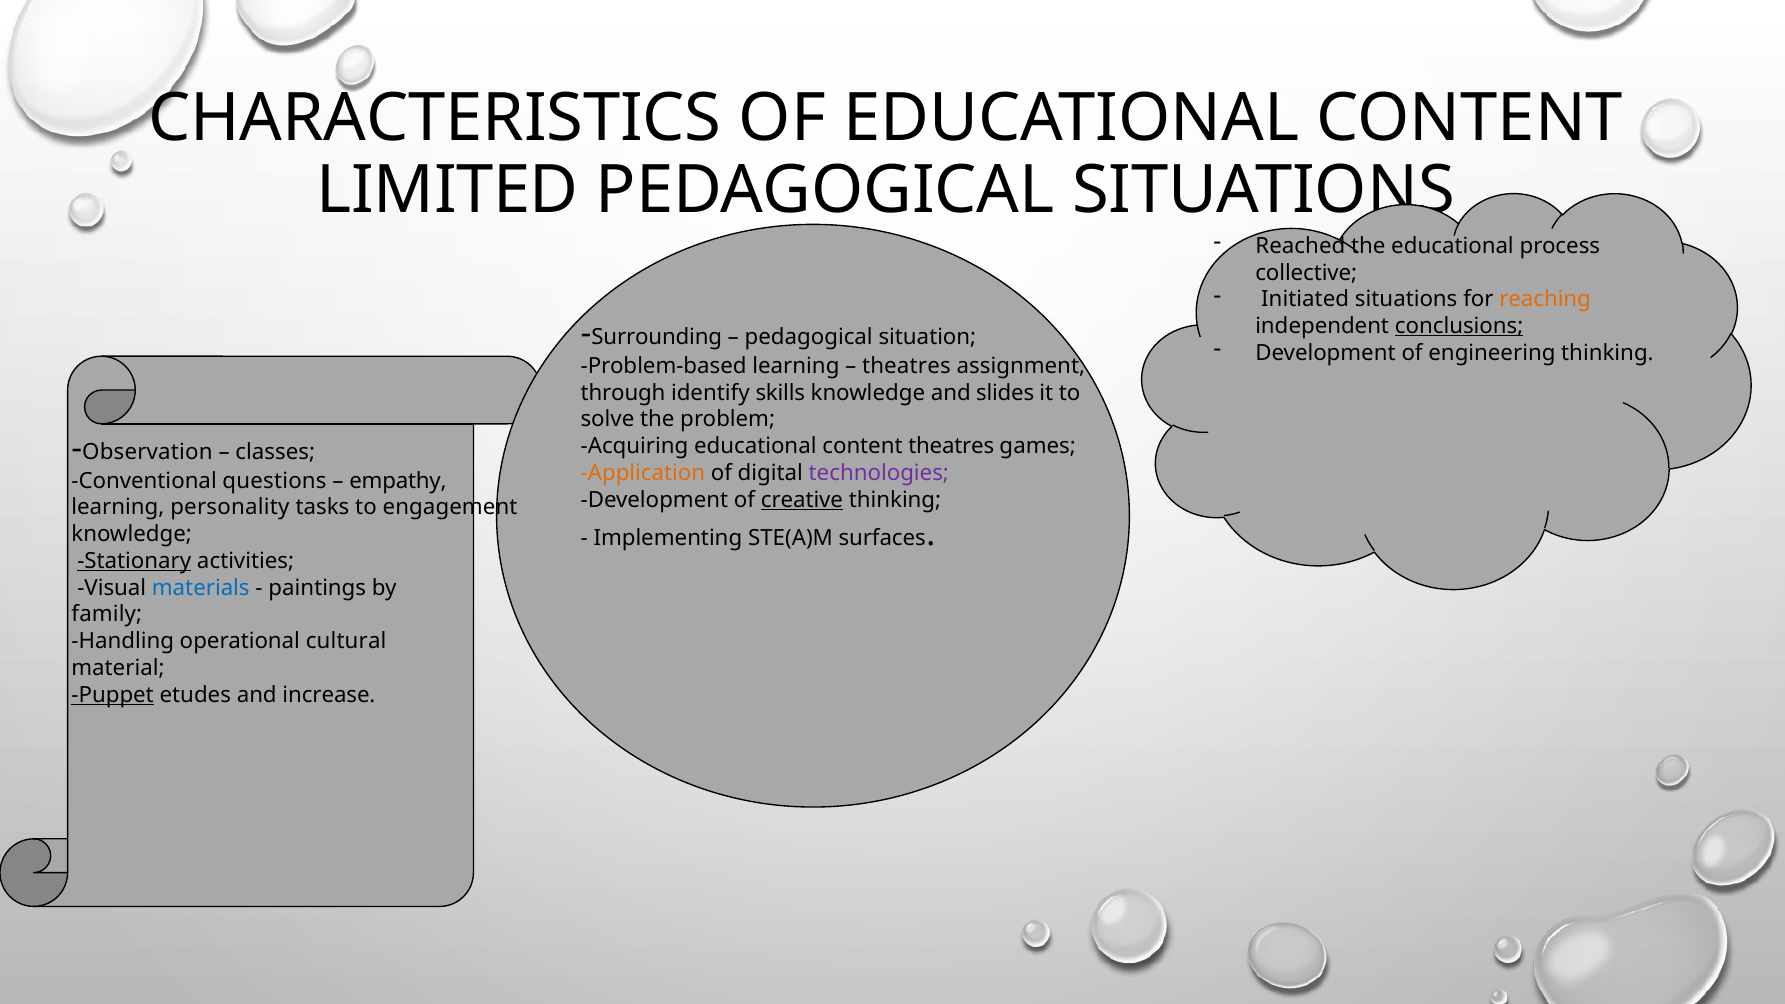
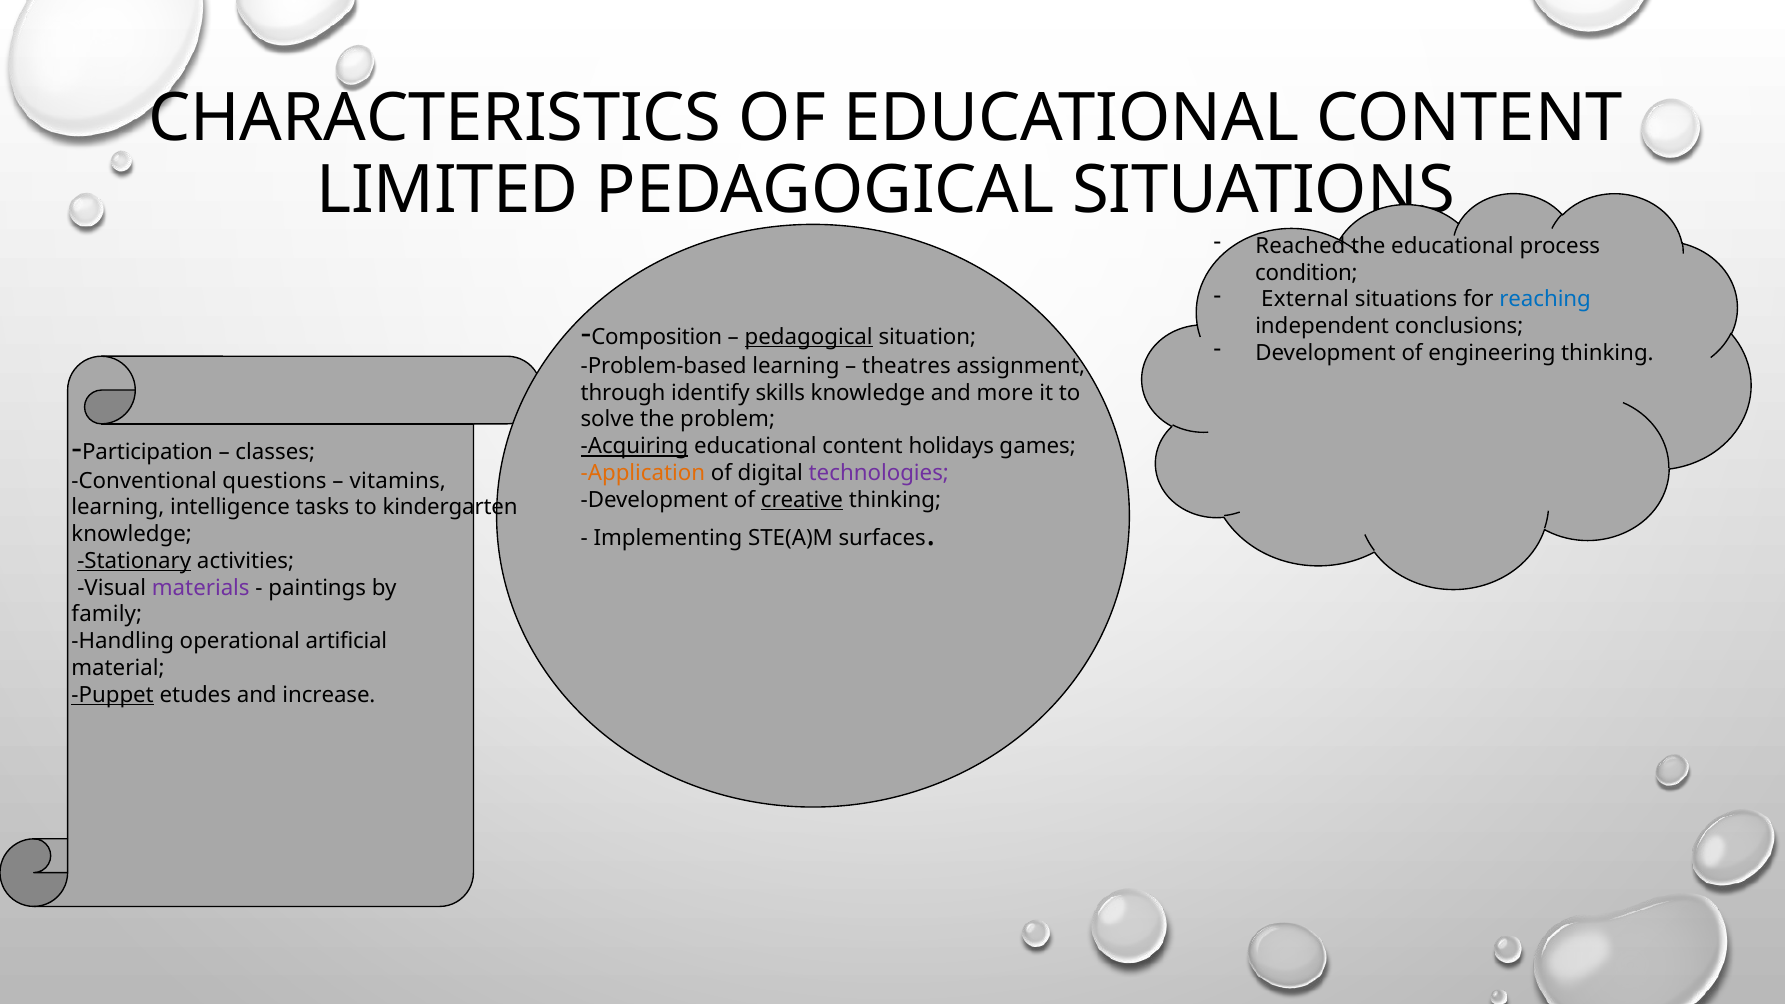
collective: collective -> condition
Initiated: Initiated -> External
reaching colour: orange -> blue
conclusions underline: present -> none
Surrounding: Surrounding -> Composition
pedagogical at (809, 337) underline: none -> present
slides: slides -> more
Observation: Observation -> Participation
Acquiring underline: none -> present
content theatres: theatres -> holidays
empathy: empathy -> vitamins
personality: personality -> intelligence
engagement: engagement -> kindergarten
materials colour: blue -> purple
cultural: cultural -> artificial
